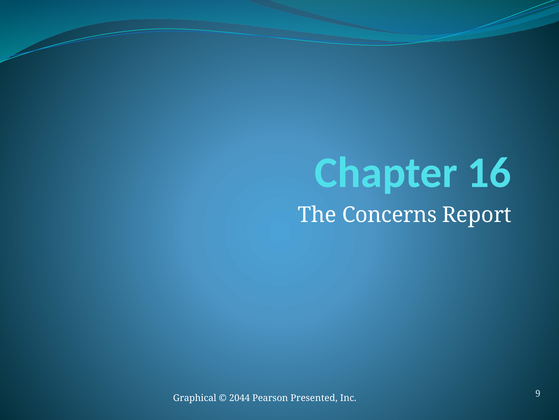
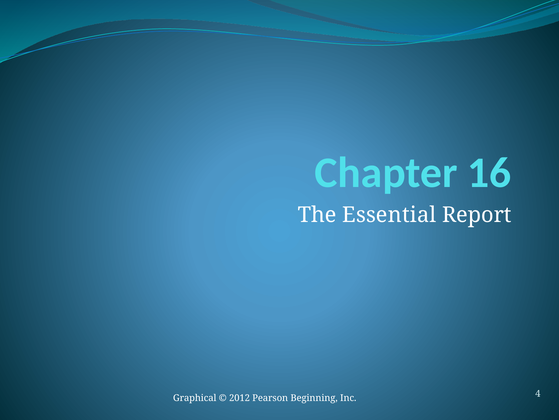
Concerns: Concerns -> Essential
2044: 2044 -> 2012
Presented: Presented -> Beginning
9: 9 -> 4
